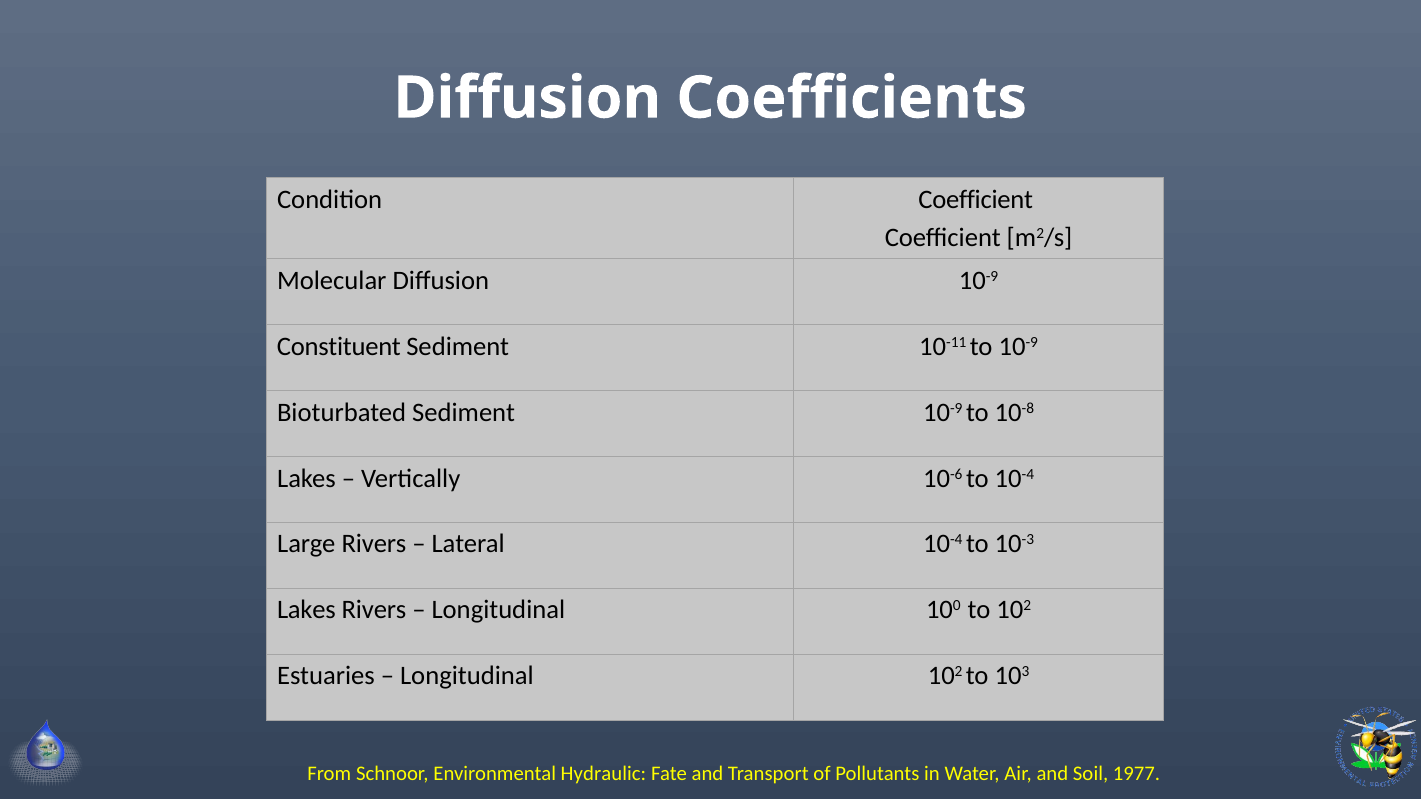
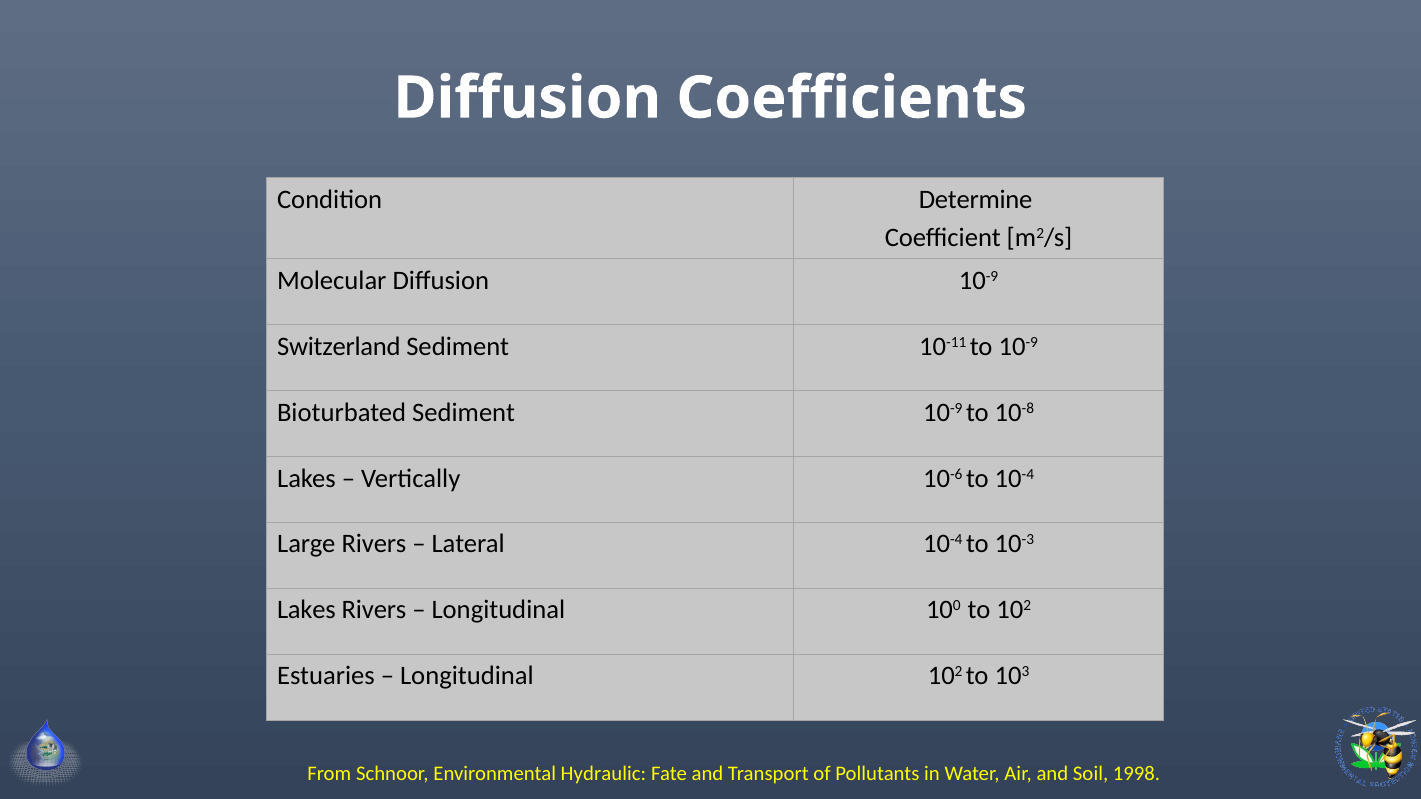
Condition Coefficient: Coefficient -> Determine
Constituent: Constituent -> Switzerland
1977: 1977 -> 1998
